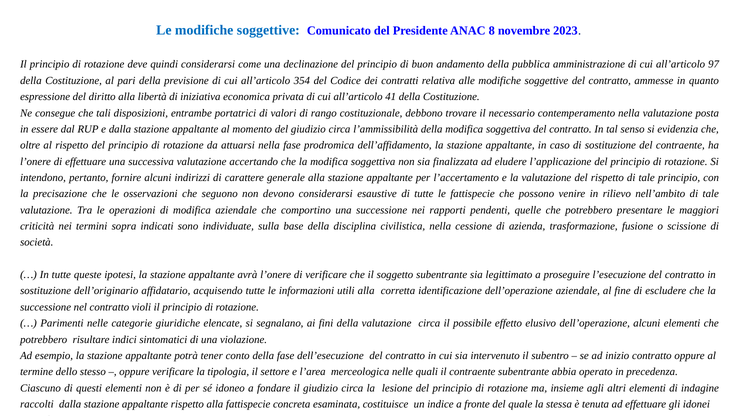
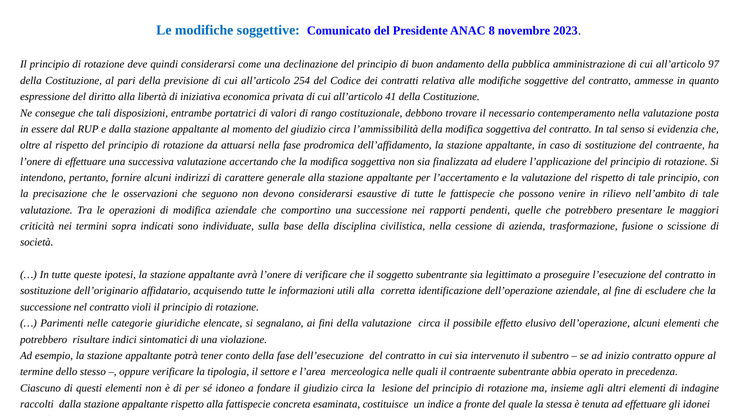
354: 354 -> 254
